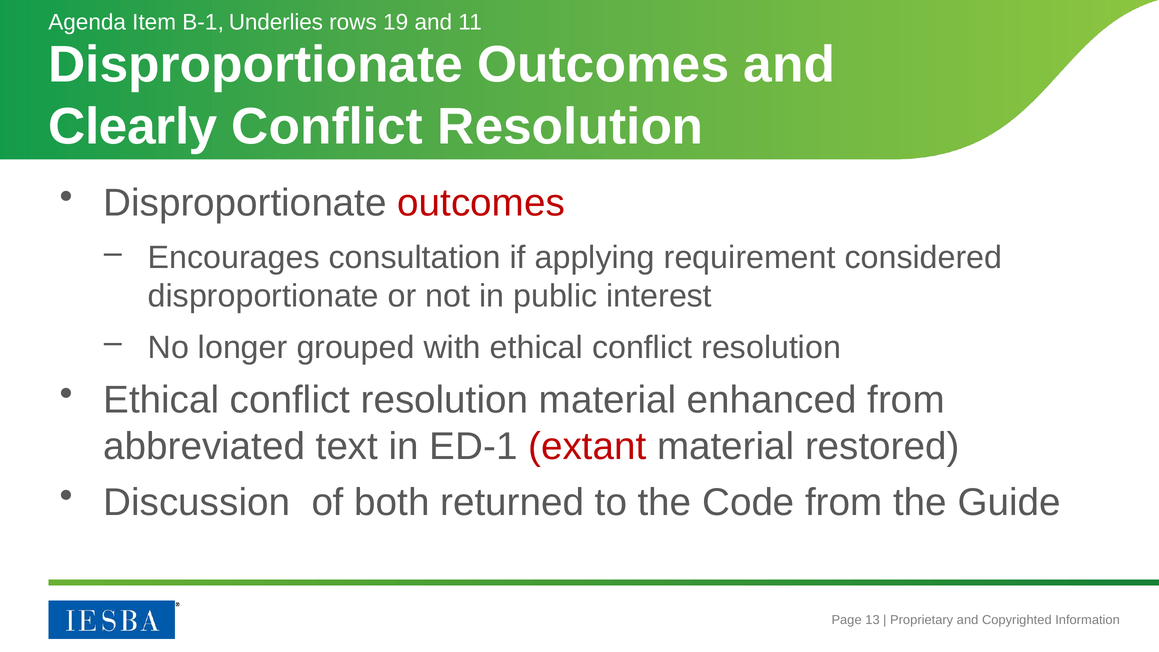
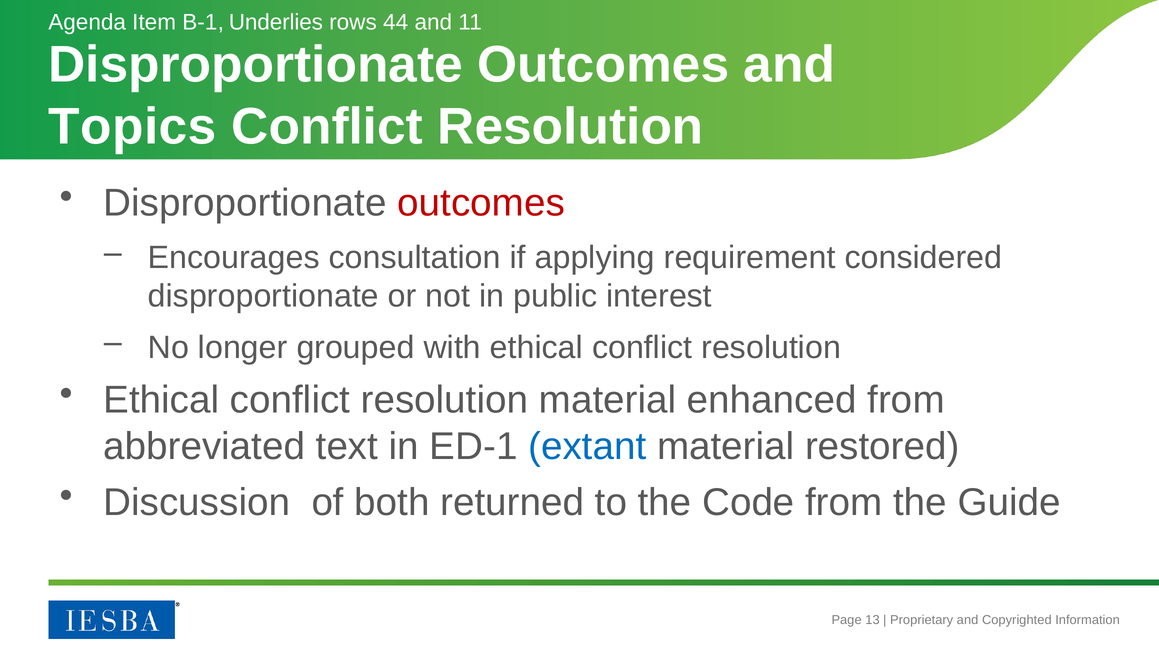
19: 19 -> 44
Clearly: Clearly -> Topics
extant colour: red -> blue
